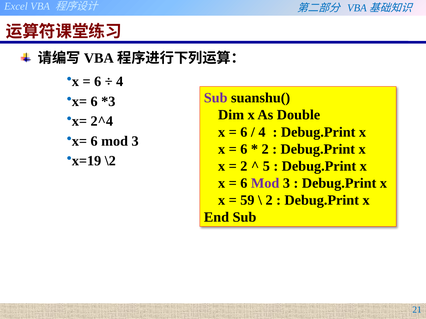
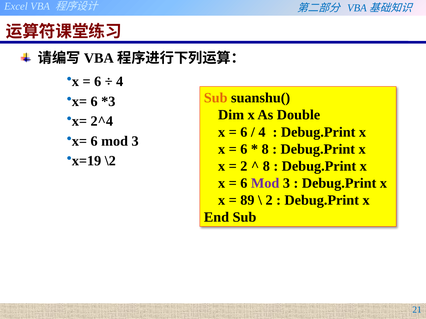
Sub at (216, 98) colour: purple -> orange
2 at (265, 149): 2 -> 8
5 at (266, 166): 5 -> 8
59: 59 -> 89
